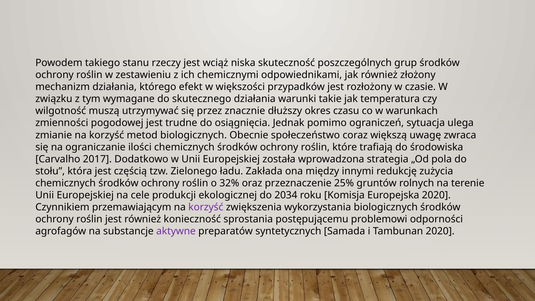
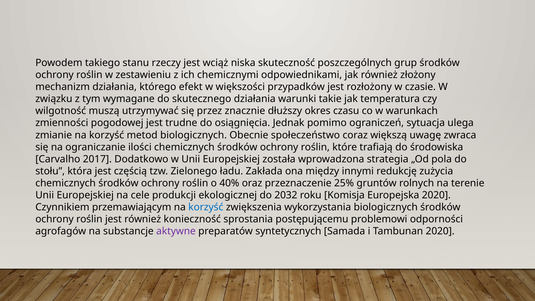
32%: 32% -> 40%
2034: 2034 -> 2032
korzyść at (206, 207) colour: purple -> blue
